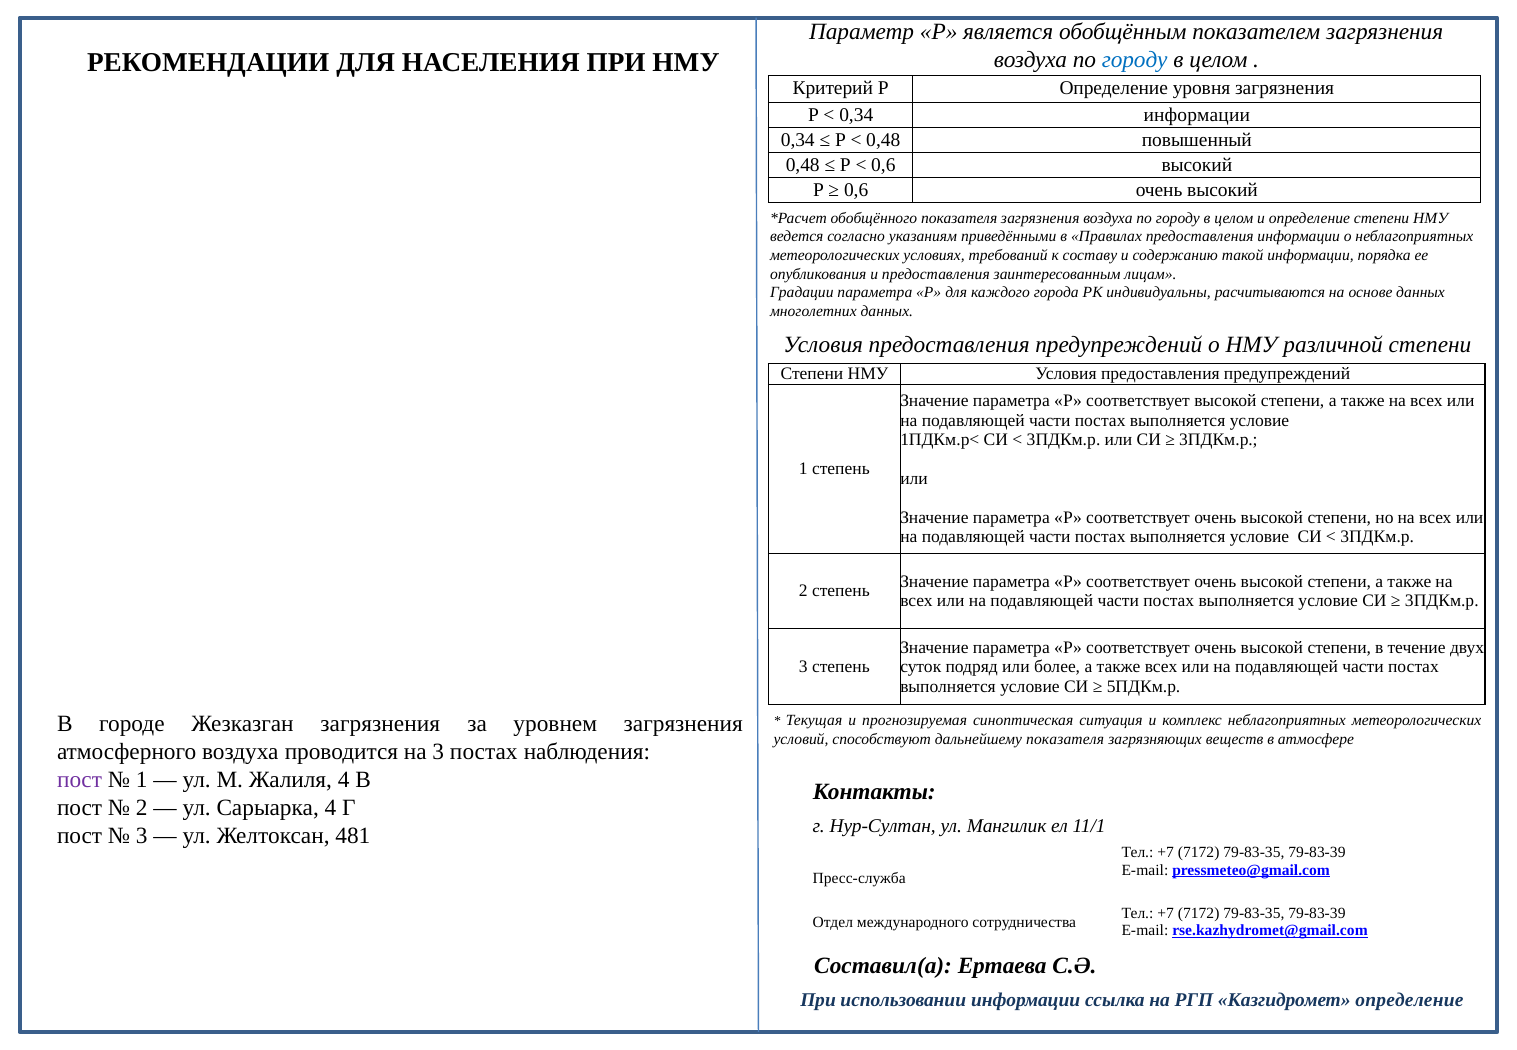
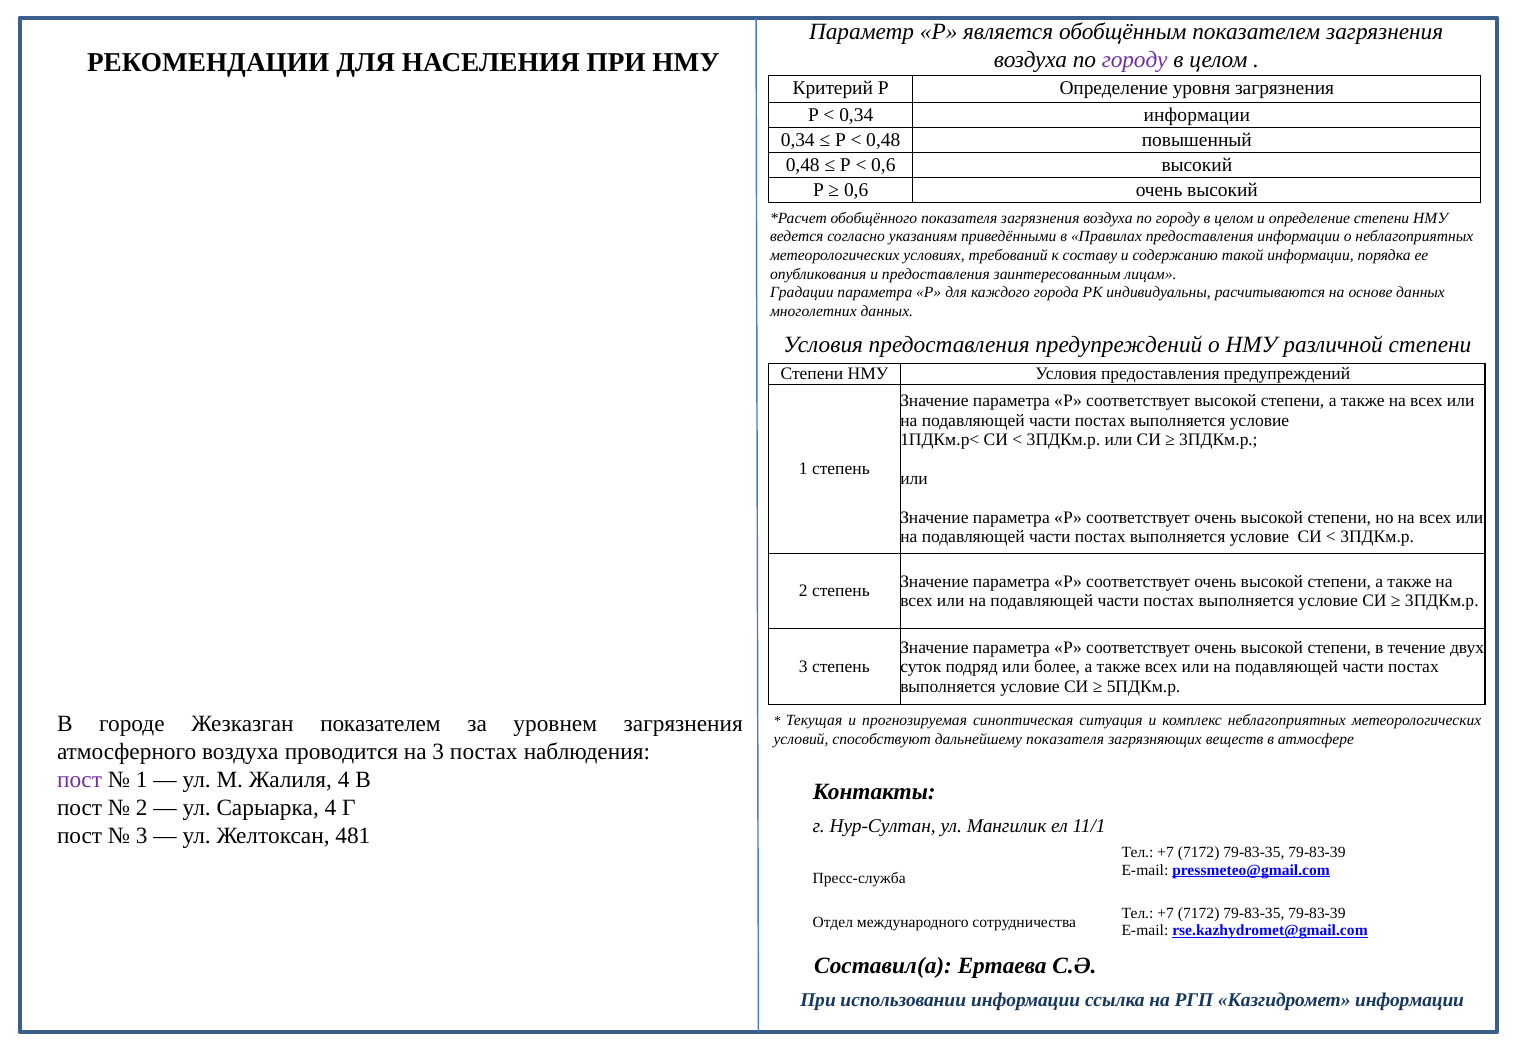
городу at (1135, 60) colour: blue -> purple
Жезказган загрязнения: загрязнения -> показателем
Казгидромет определение: определение -> информации
